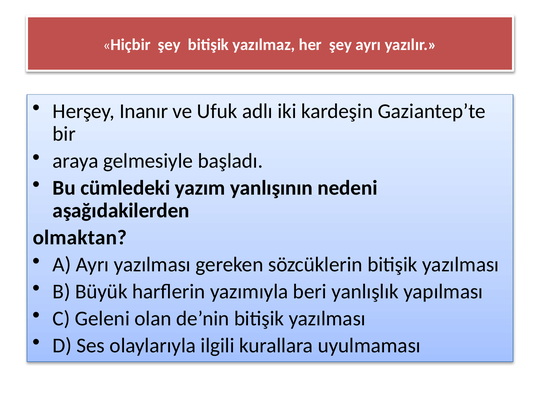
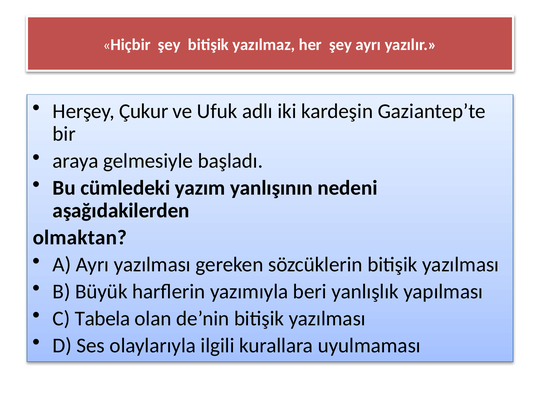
Inanır: Inanır -> Çukur
Geleni: Geleni -> Tabela
